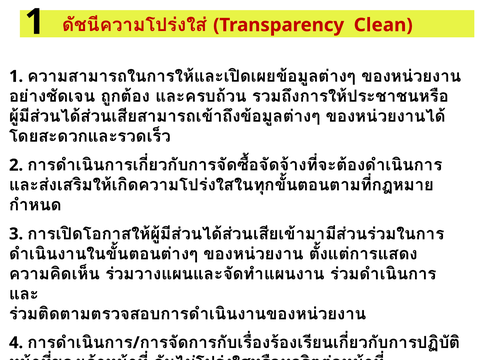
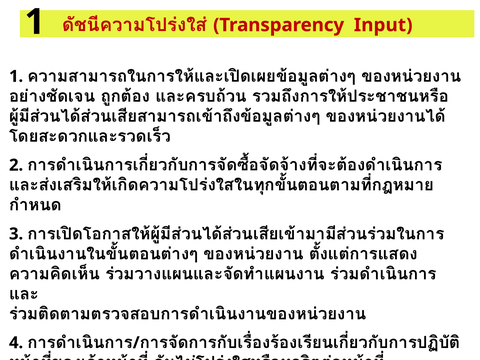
Clean: Clean -> Input
